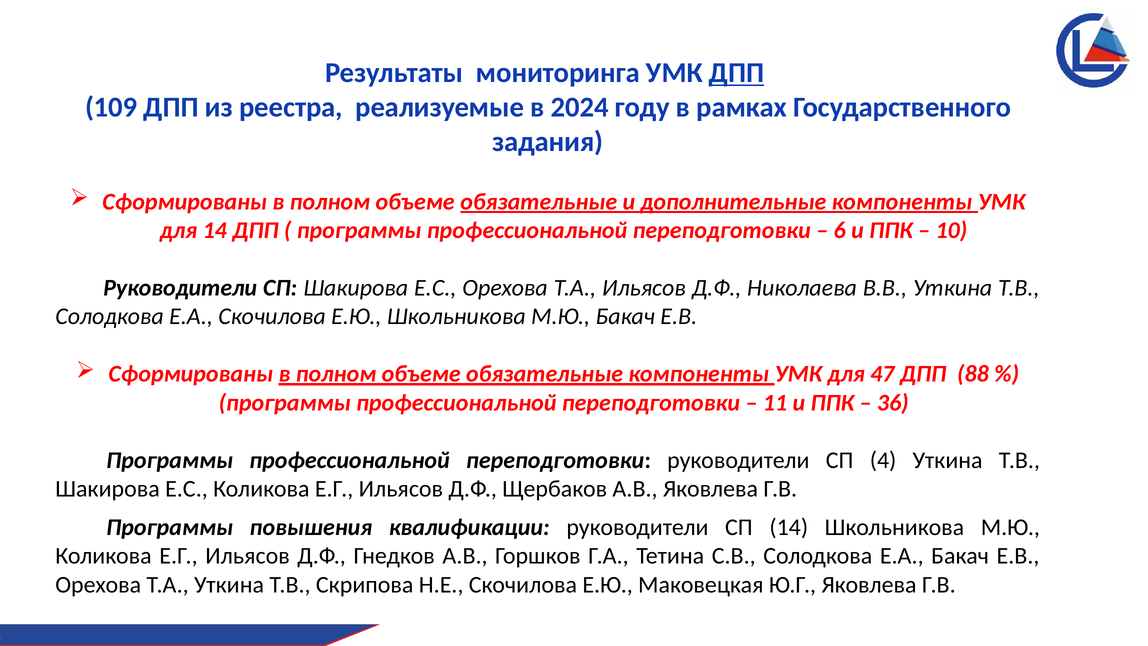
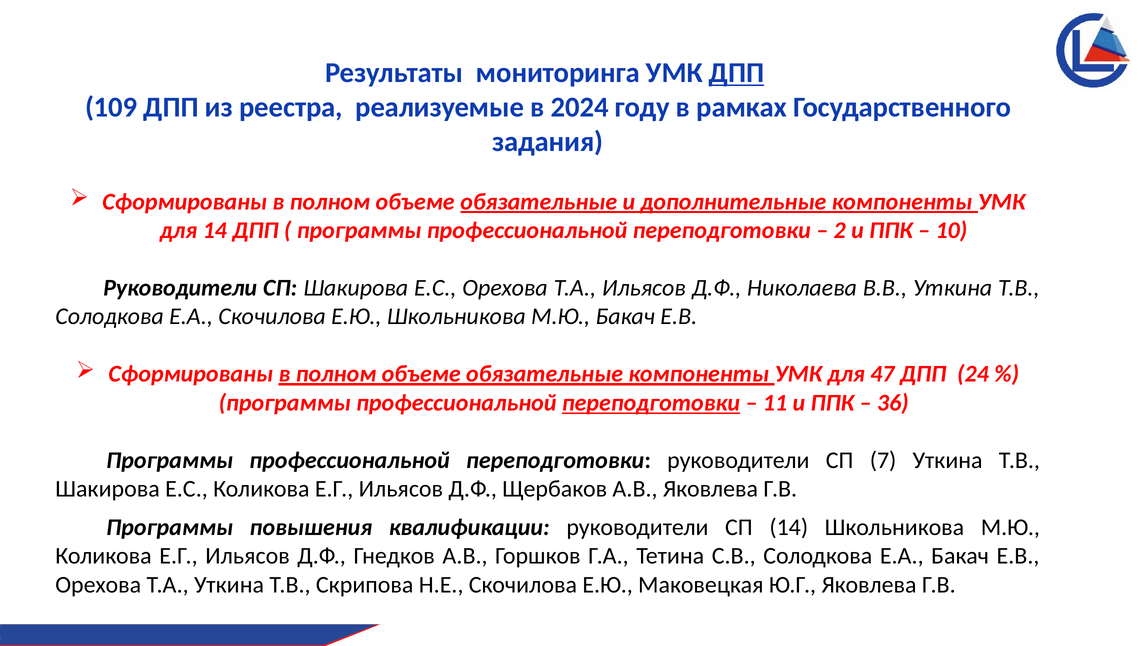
6: 6 -> 2
88: 88 -> 24
переподготовки at (651, 403) underline: none -> present
4: 4 -> 7
